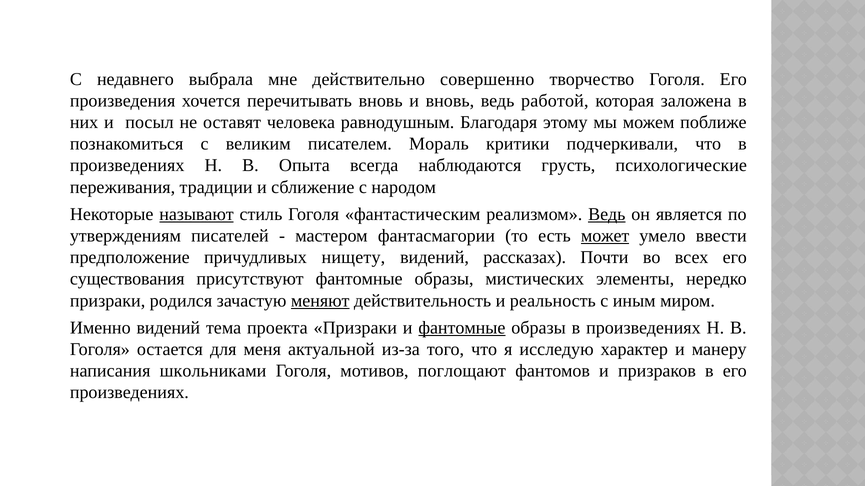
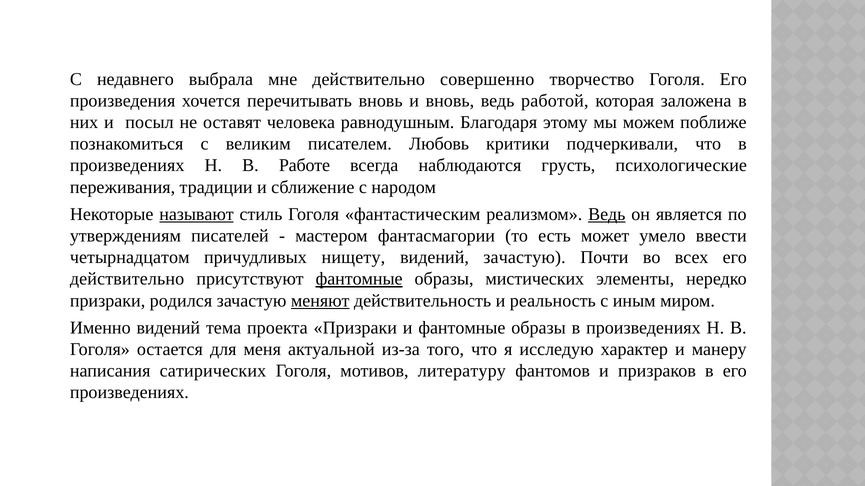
Мораль: Мораль -> Любовь
Опыта: Опыта -> Работе
может underline: present -> none
предположение: предположение -> четырнадцатом
видений рассказах: рассказах -> зачастую
существования at (127, 279): существования -> действительно
фантомные at (359, 279) underline: none -> present
фантомные at (462, 328) underline: present -> none
школьниками: школьниками -> сатирических
поглощают: поглощают -> литературу
